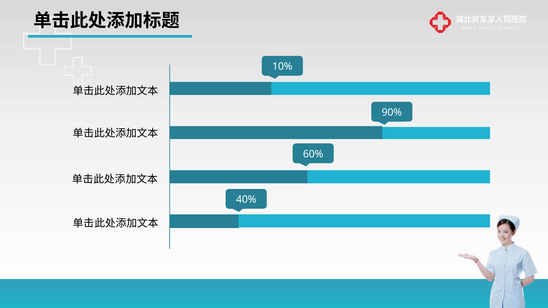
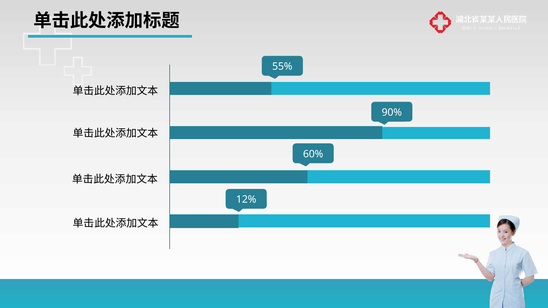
10%: 10% -> 55%
40%: 40% -> 12%
